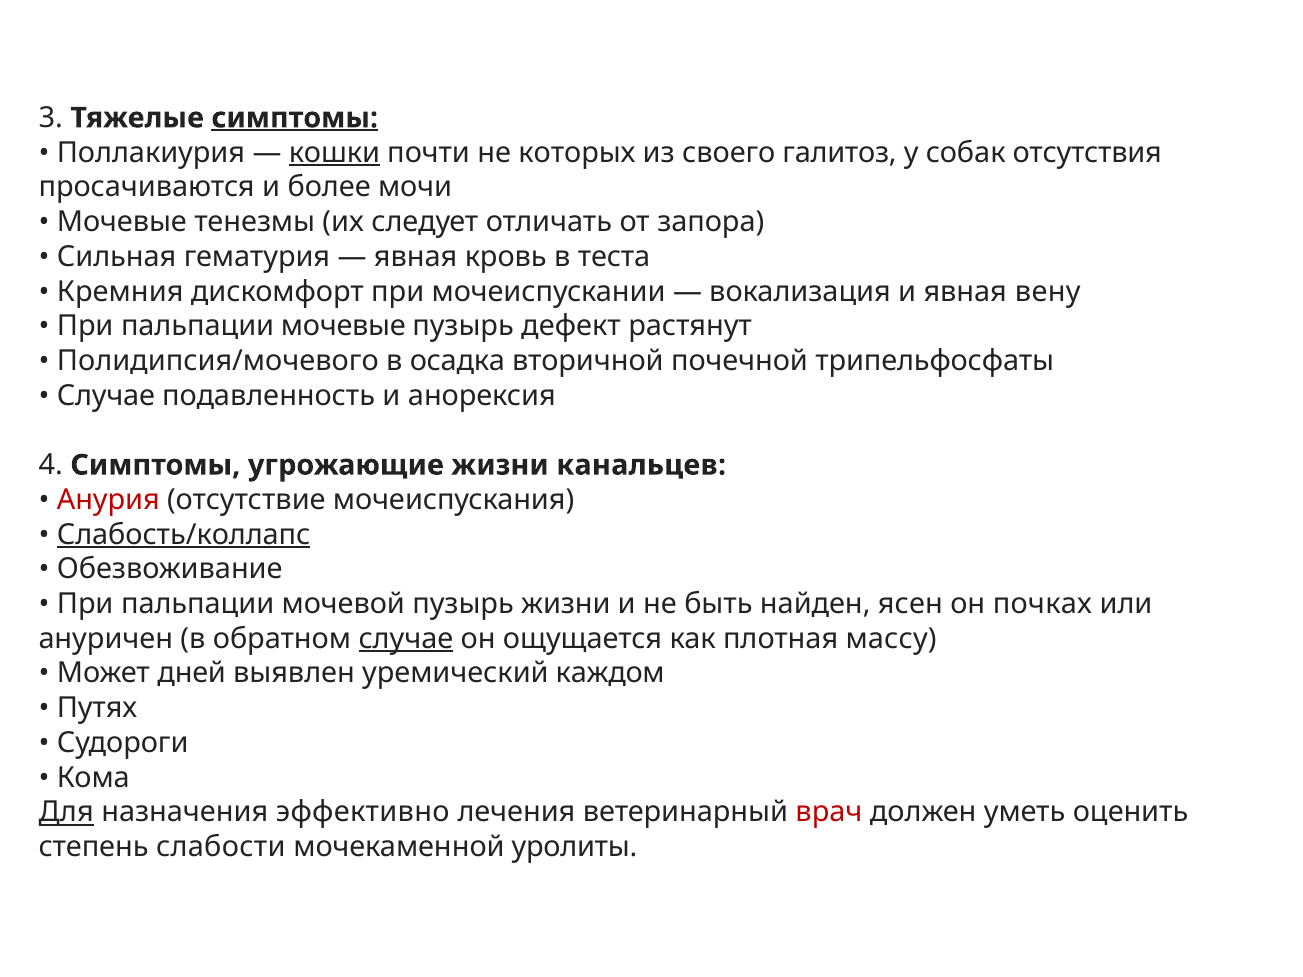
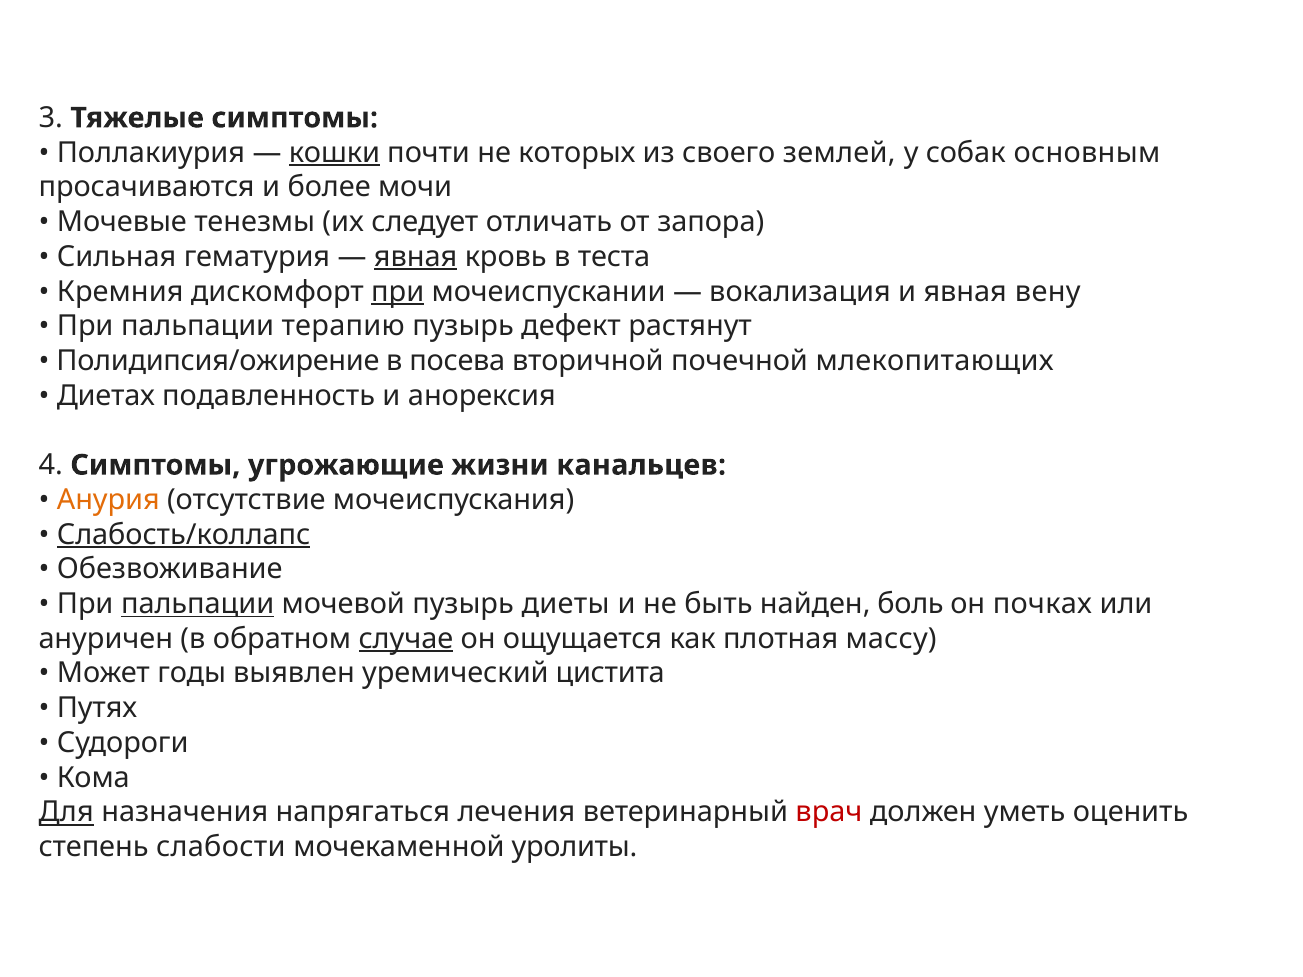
симптомы at (295, 118) underline: present -> none
галитоз: галитоз -> землей
отсутствия: отсутствия -> основным
явная at (416, 257) underline: none -> present
при at (398, 292) underline: none -> present
пальпации мочевые: мочевые -> терапию
Полидипсия/мочевого: Полидипсия/мочевого -> Полидипсия/ожирение
осадка: осадка -> посева
трипельфосфаты: трипельфосфаты -> млекопитающих
Случае at (106, 396): Случае -> Диетах
Анурия colour: red -> orange
пальпации at (198, 604) underline: none -> present
пузырь жизни: жизни -> диеты
ясен: ясен -> боль
дней: дней -> годы
каждом: каждом -> цистита
эффективно: эффективно -> напрягаться
